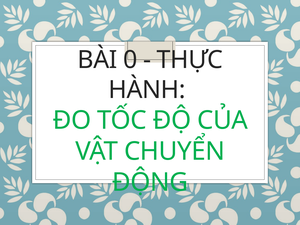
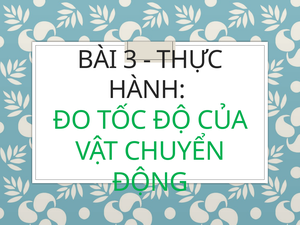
0: 0 -> 3
